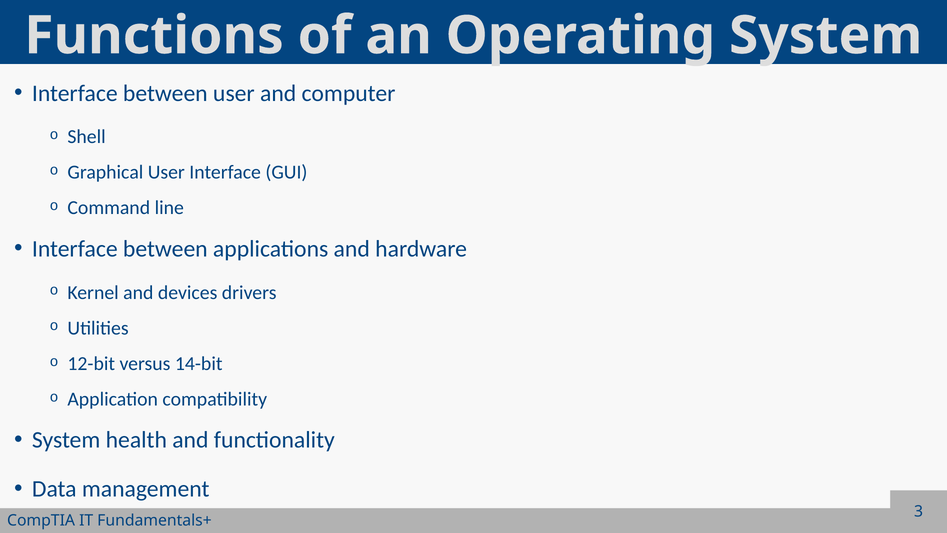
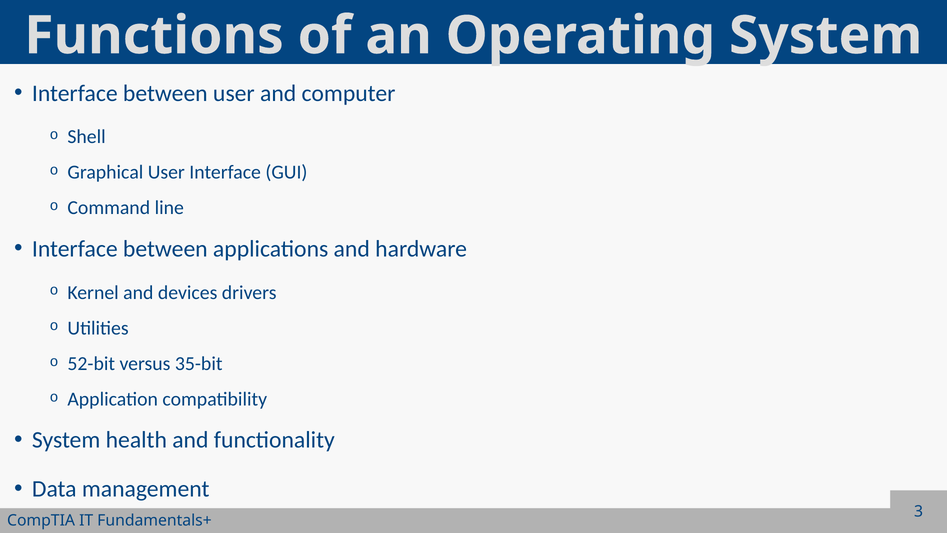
12-bit: 12-bit -> 52-bit
14-bit: 14-bit -> 35-bit
